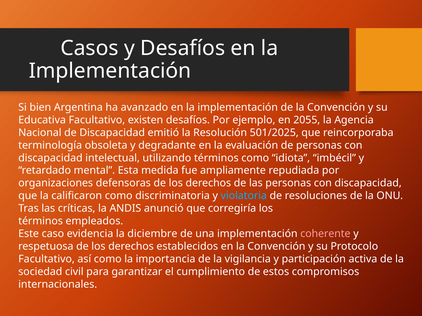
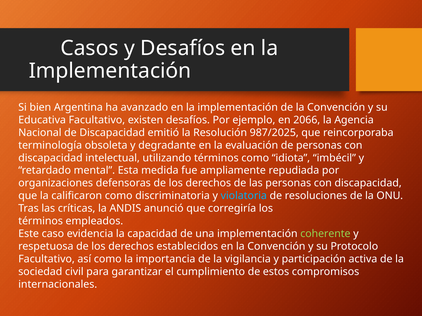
2055: 2055 -> 2066
501/2025: 501/2025 -> 987/2025
diciembre: diciembre -> capacidad
coherente colour: pink -> light green
